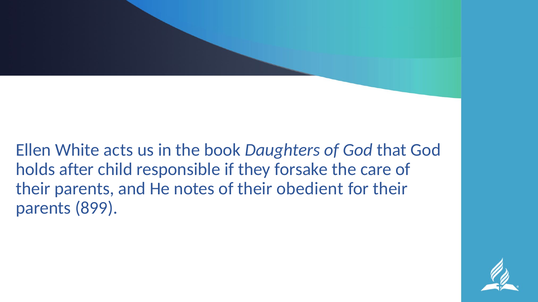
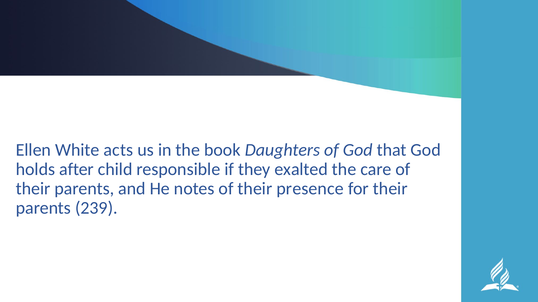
forsake: forsake -> exalted
obedient: obedient -> presence
899: 899 -> 239
